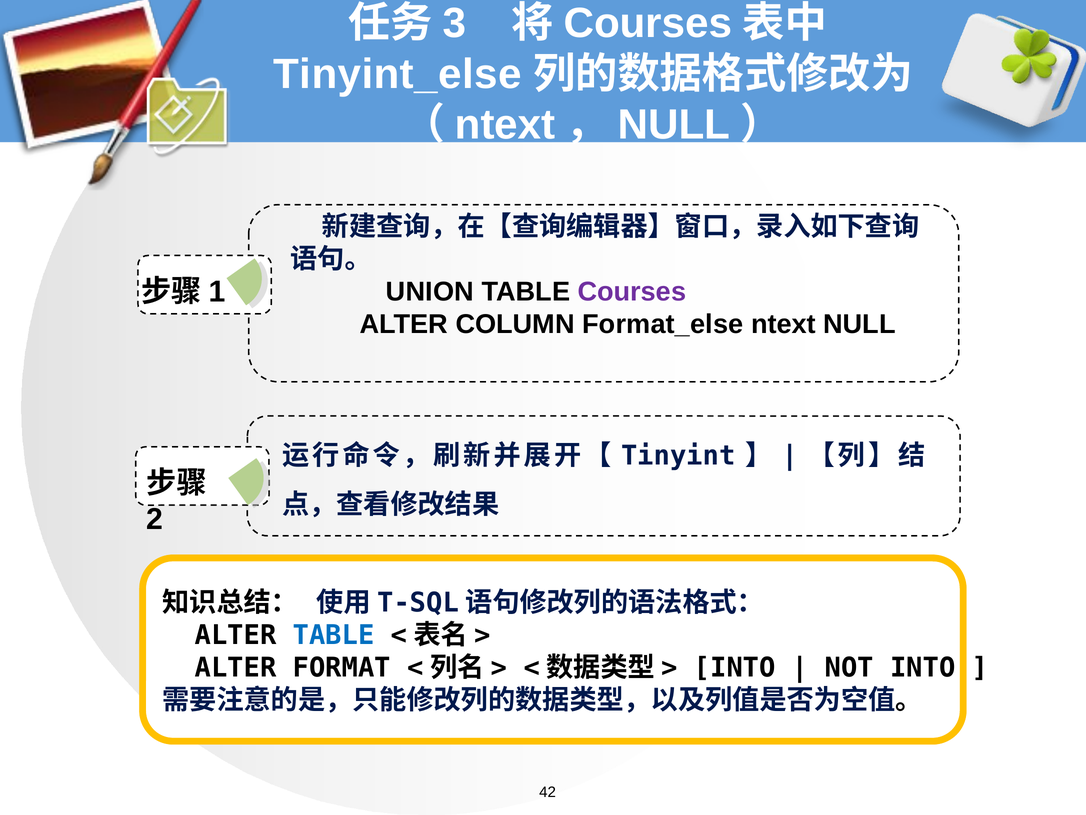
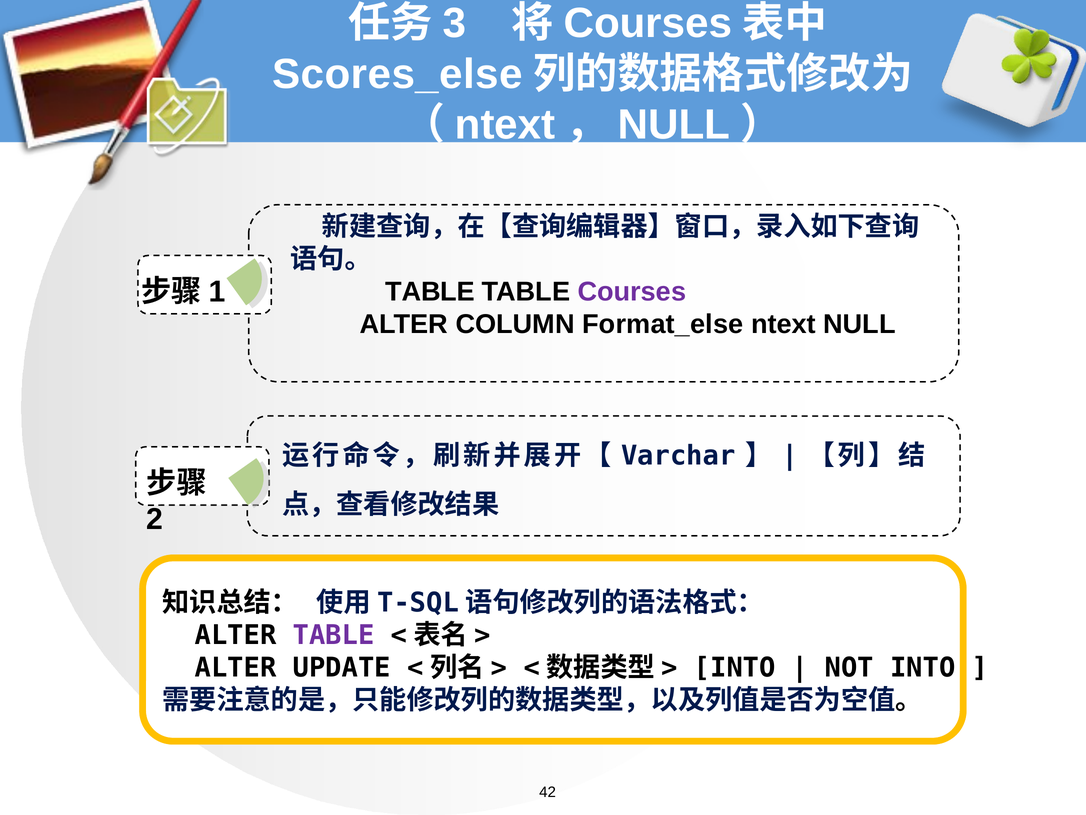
Tinyint_else: Tinyint_else -> Scores_else
UNION at (430, 292): UNION -> TABLE
Tinyint: Tinyint -> Varchar
TABLE at (334, 635) colour: blue -> purple
FORMAT: FORMAT -> UPDATE
